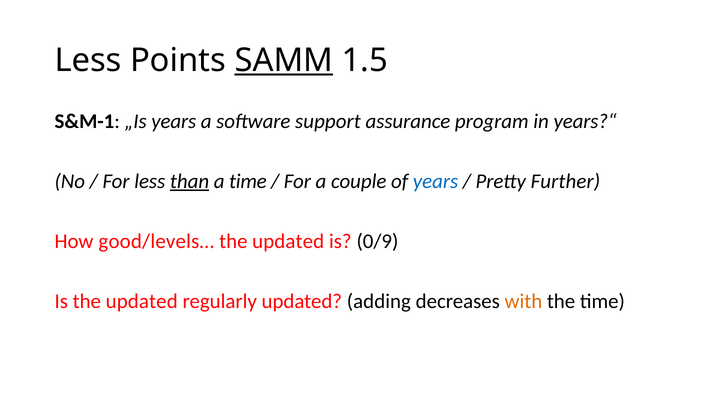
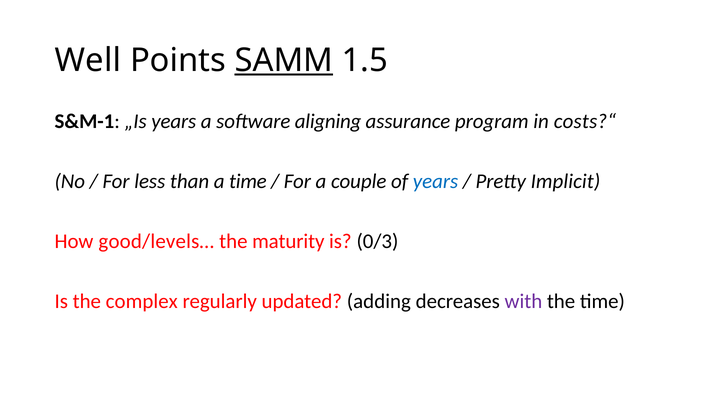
Less at (88, 60): Less -> Well
support: support -> aligning
years?“: years?“ -> costs?“
than underline: present -> none
Further: Further -> Implicit
updated at (288, 241): updated -> maturity
0/9: 0/9 -> 0/3
Is the updated: updated -> complex
with colour: orange -> purple
